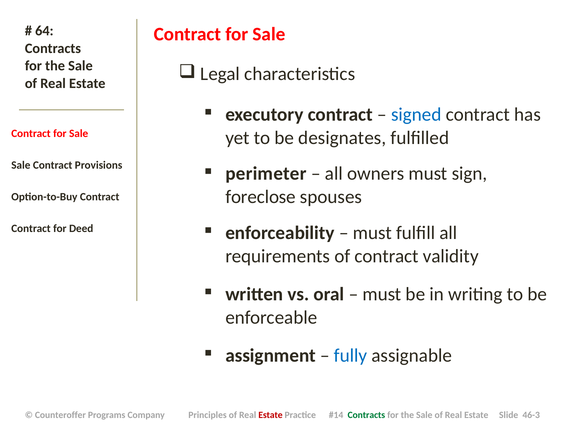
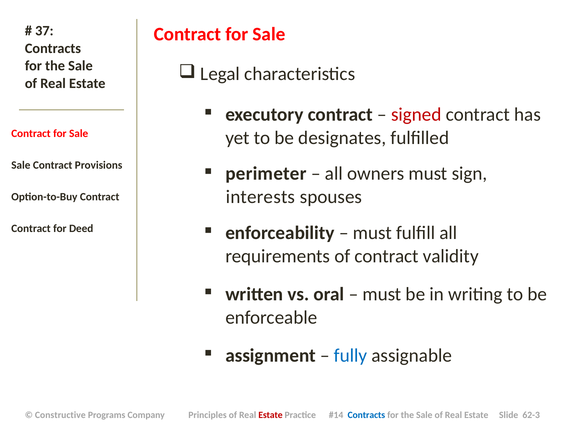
64: 64 -> 37
signed colour: blue -> red
foreclose: foreclose -> interests
Counteroffer: Counteroffer -> Constructive
Contracts at (366, 415) colour: green -> blue
46-3: 46-3 -> 62-3
